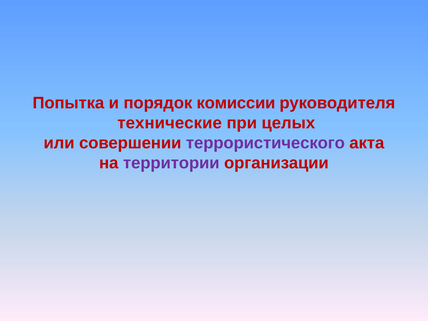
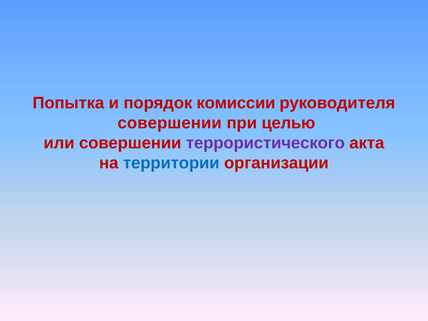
технические at (170, 123): технические -> совершении
целых: целых -> целью
территории colour: purple -> blue
